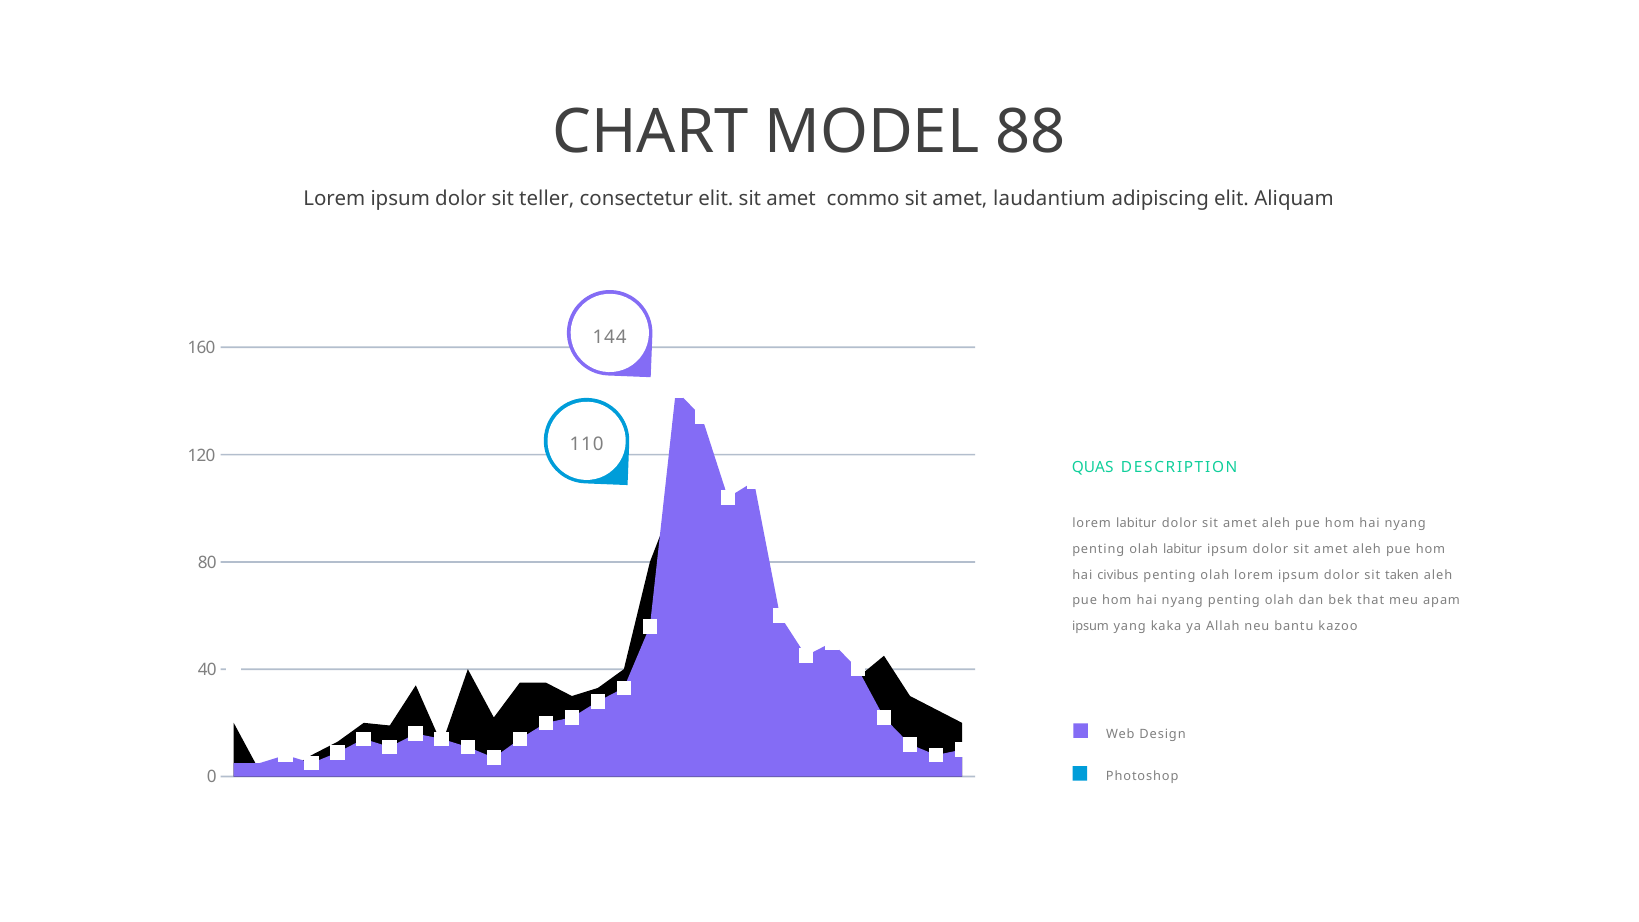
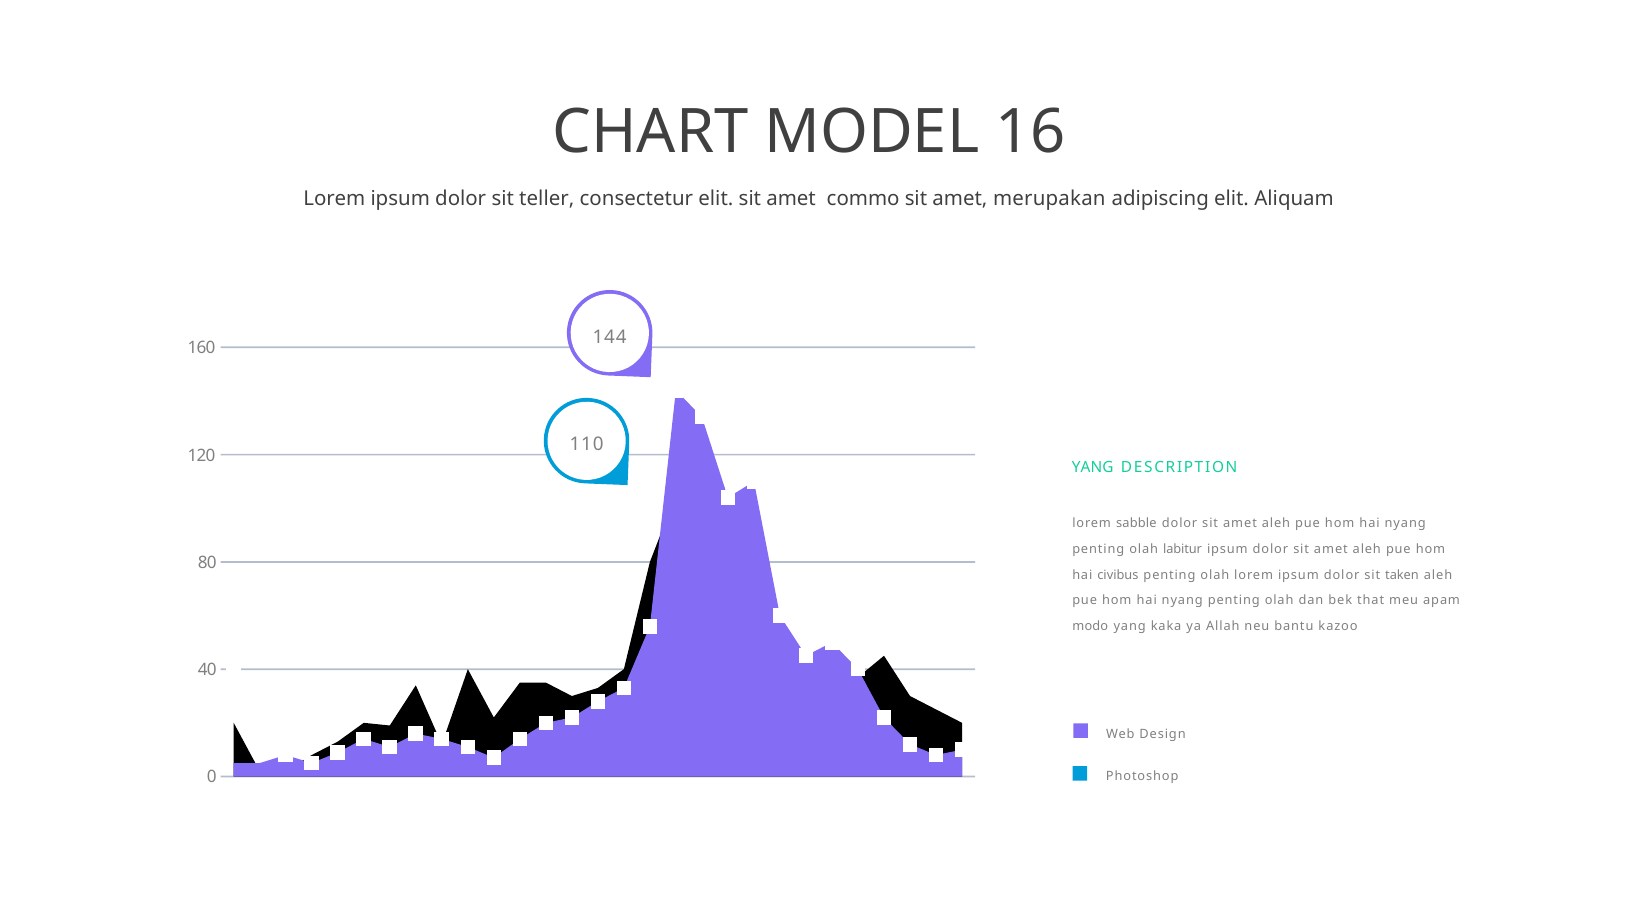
88: 88 -> 16
laudantium: laudantium -> merupakan
QUAS at (1093, 468): QUAS -> YANG
lorem labitur: labitur -> sabble
ipsum at (1090, 626): ipsum -> modo
